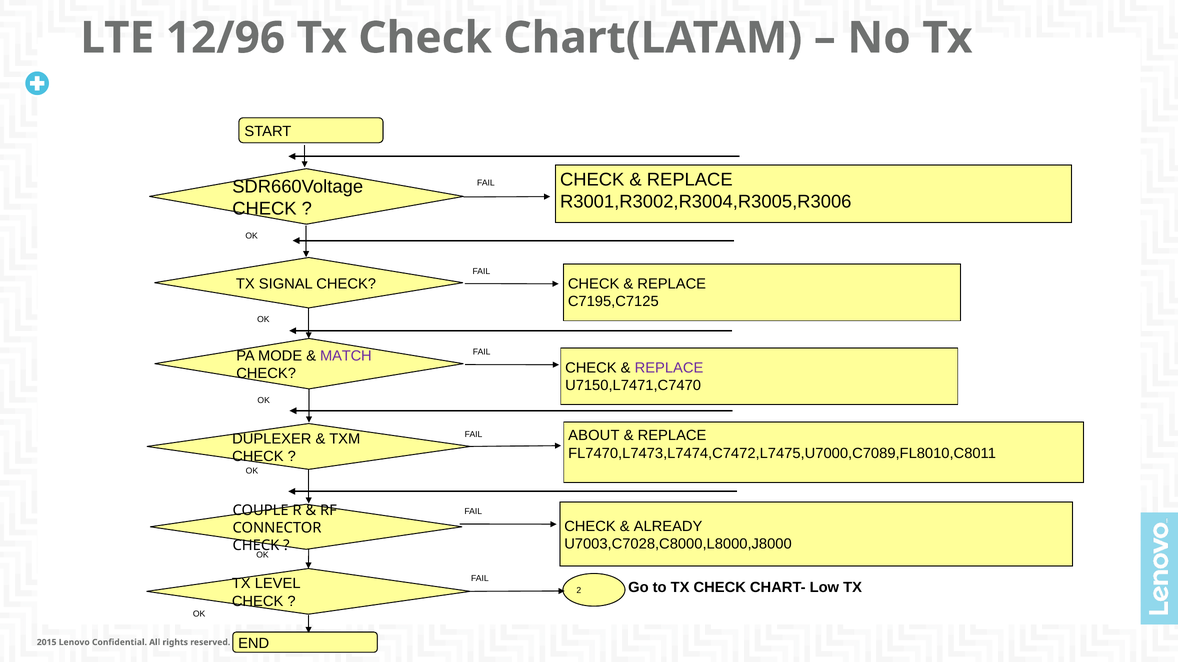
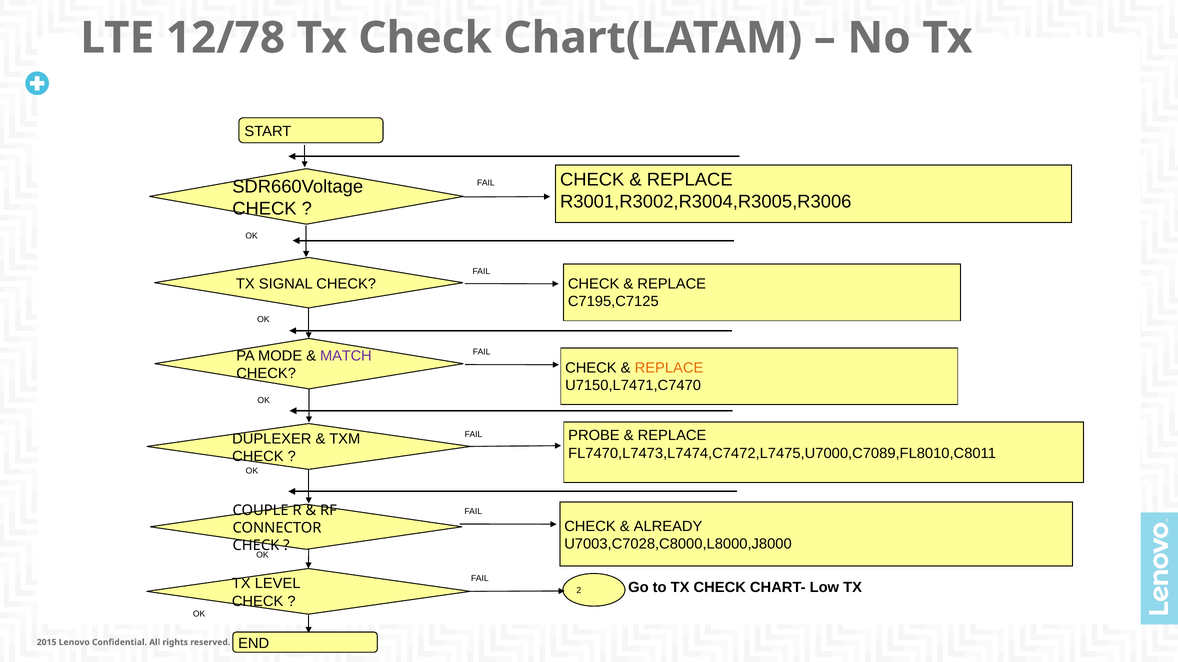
12/96: 12/96 -> 12/78
REPLACE at (669, 368) colour: purple -> orange
ABOUT: ABOUT -> PROBE
